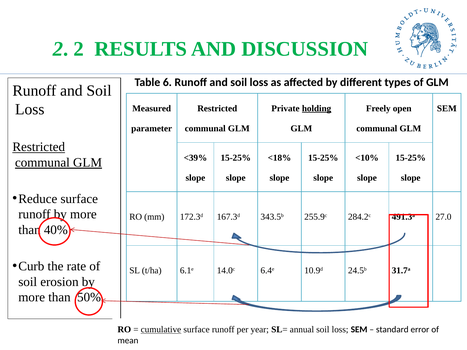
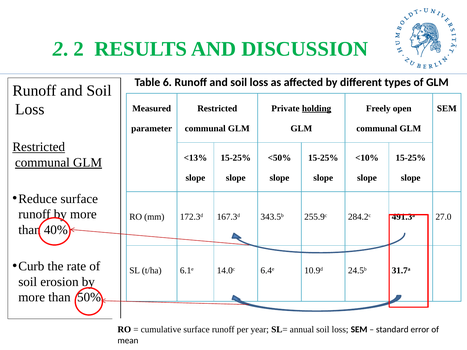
<39%: <39% -> <13%
<18%: <18% -> <50%
cumulative underline: present -> none
